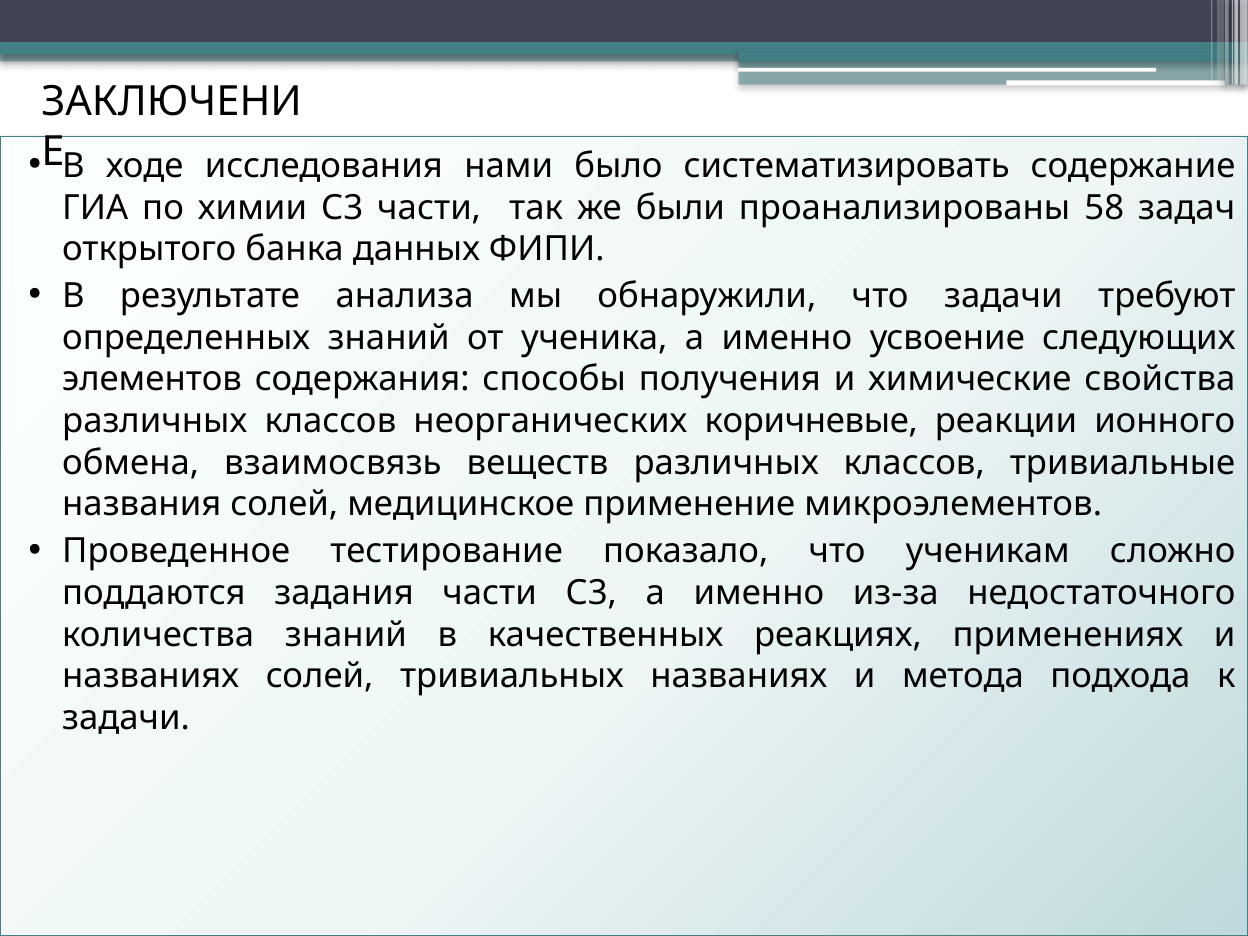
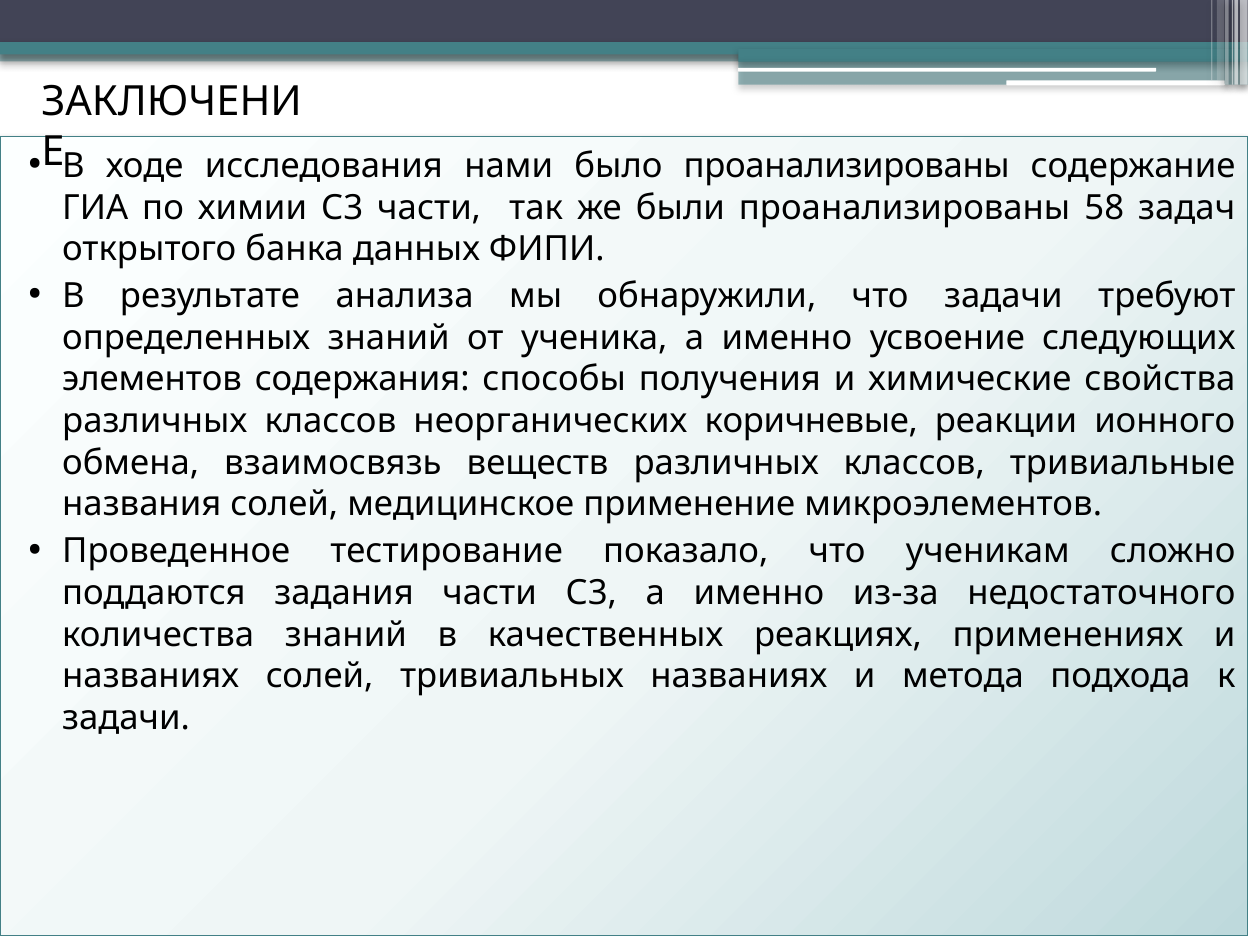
было систематизировать: систематизировать -> проанализированы
